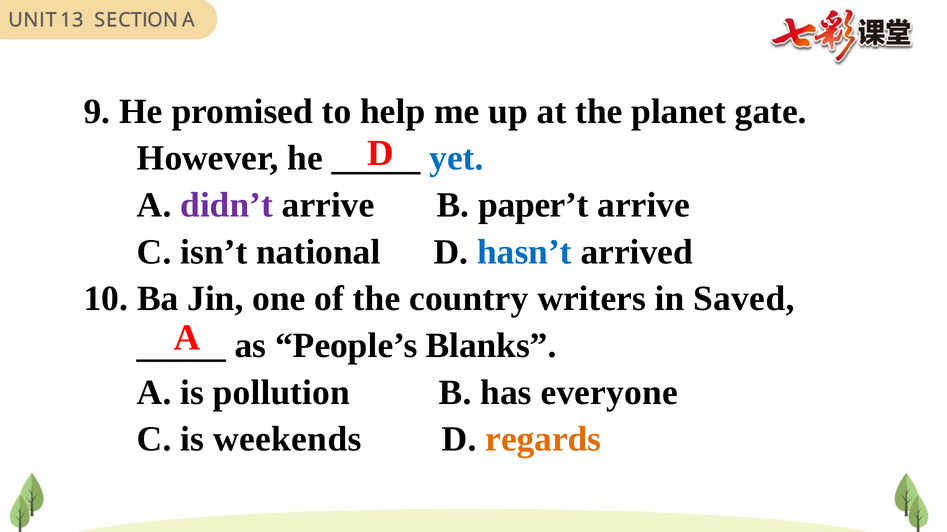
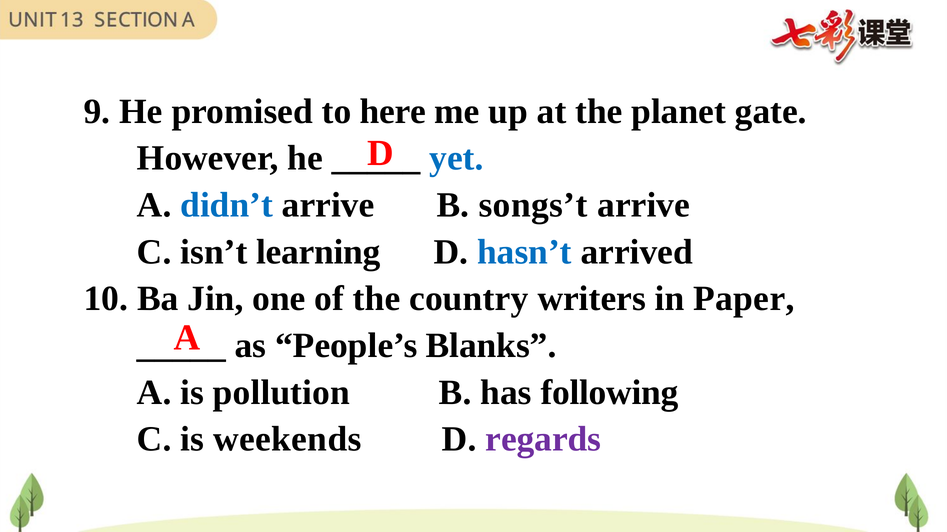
help: help -> here
didn’t colour: purple -> blue
paper’t: paper’t -> songs’t
national: national -> learning
Saved: Saved -> Paper
everyone: everyone -> following
regards colour: orange -> purple
